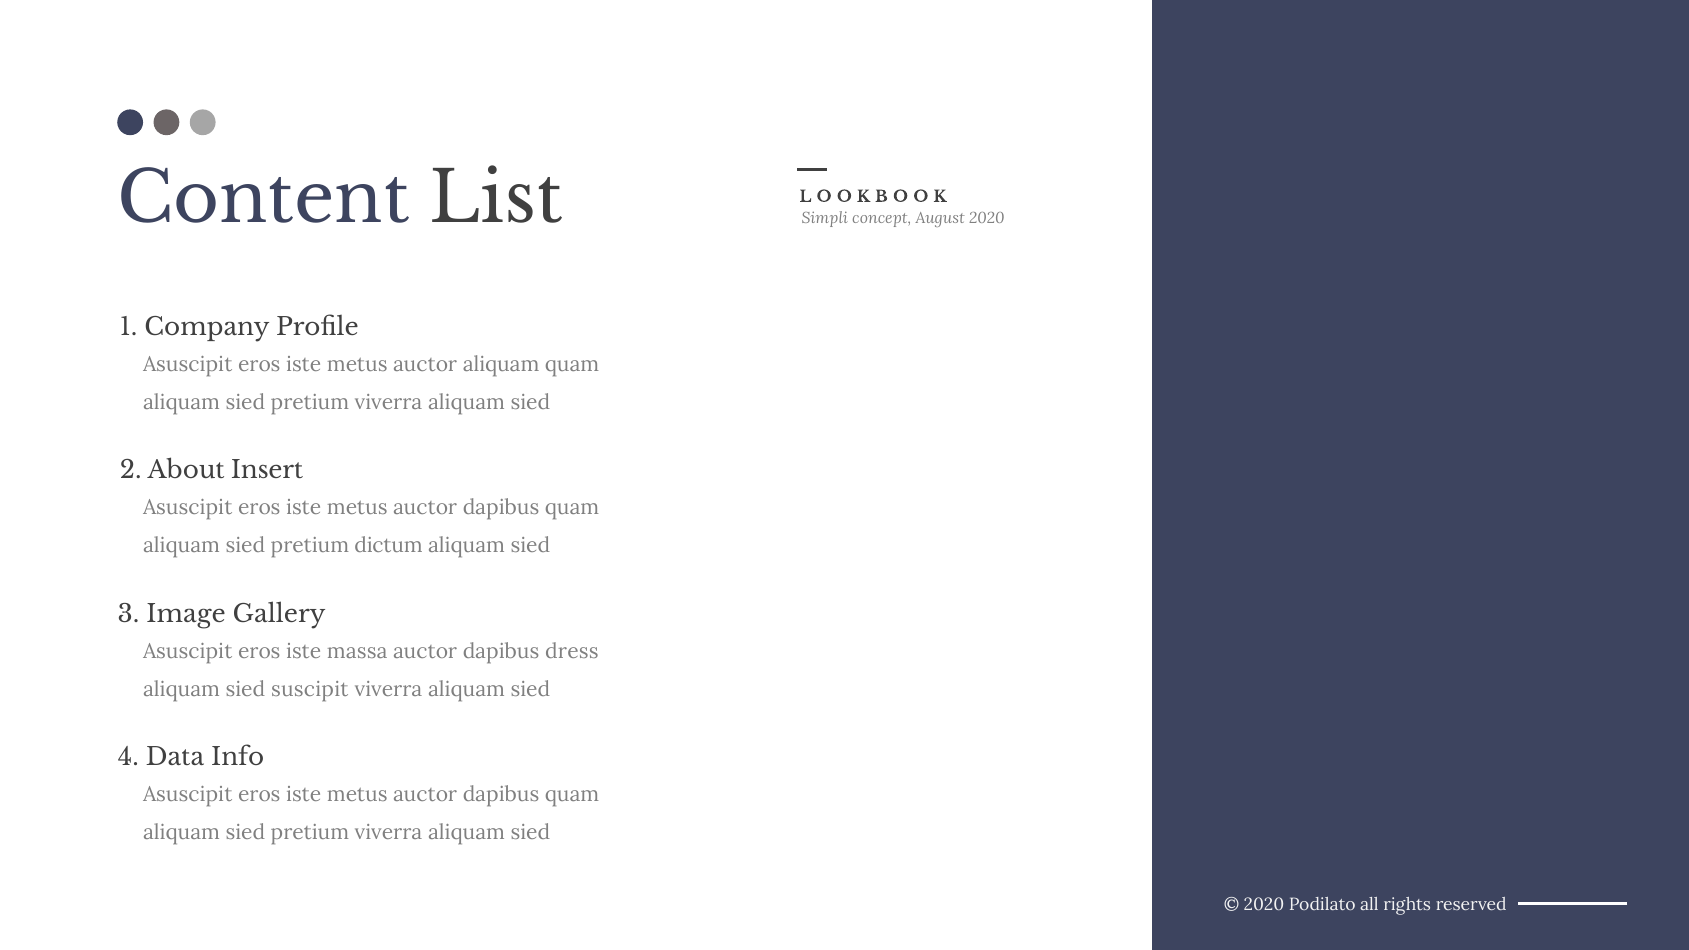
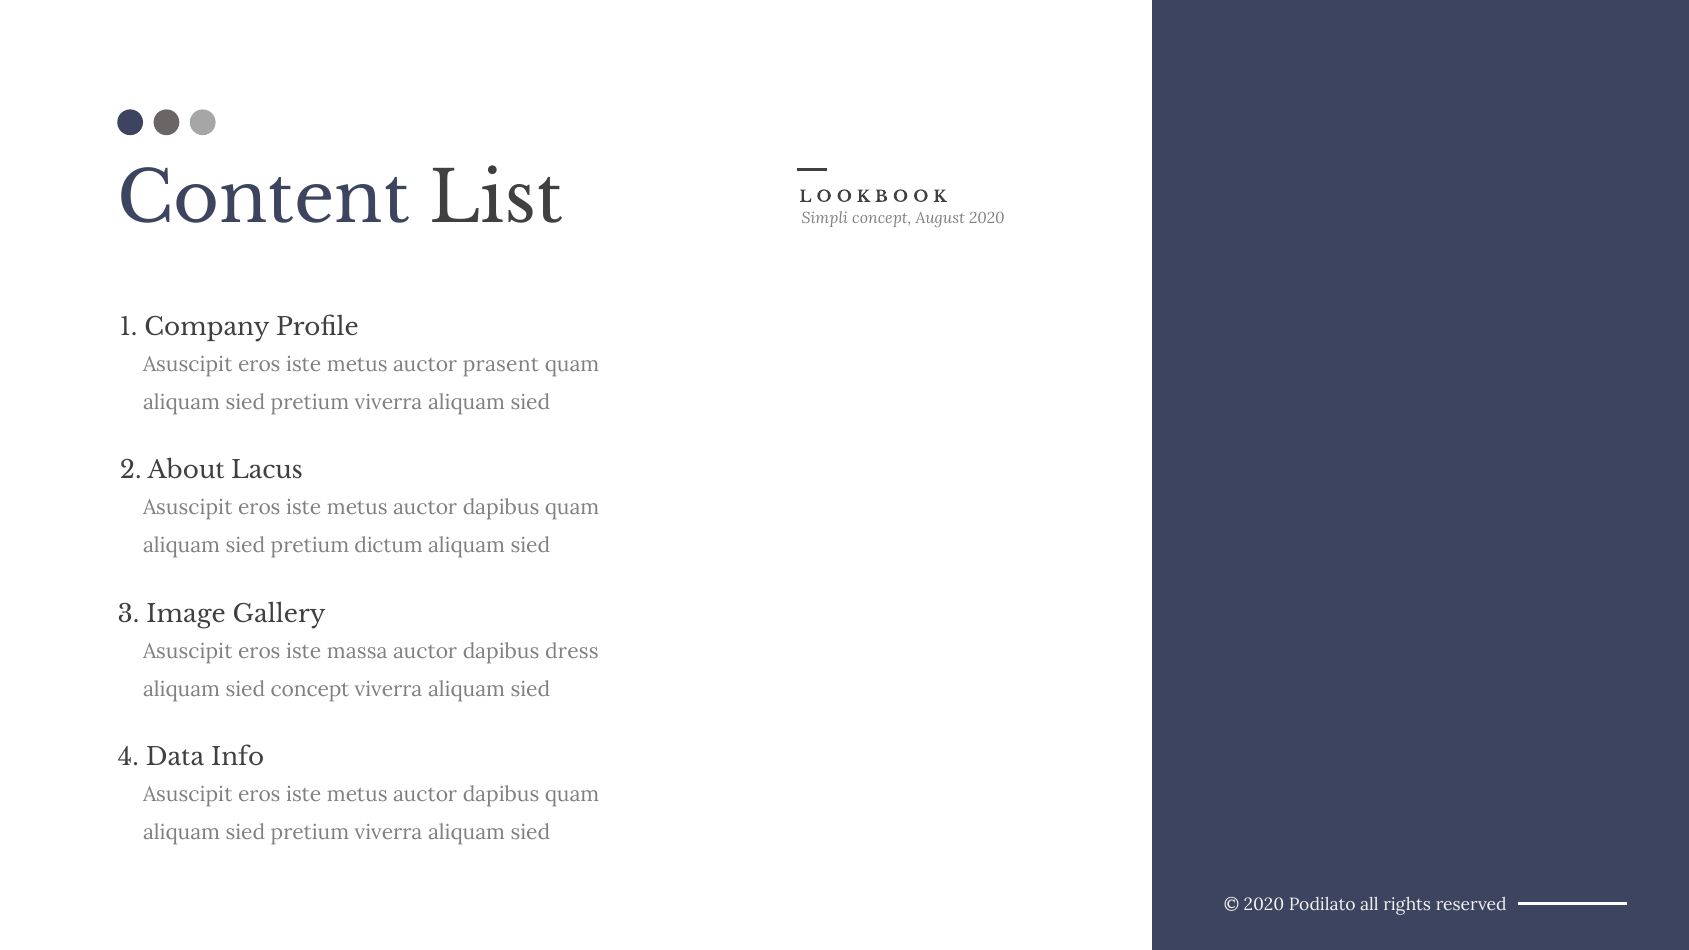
auctor aliquam: aliquam -> prasent
Insert: Insert -> Lacus
sied suscipit: suscipit -> concept
